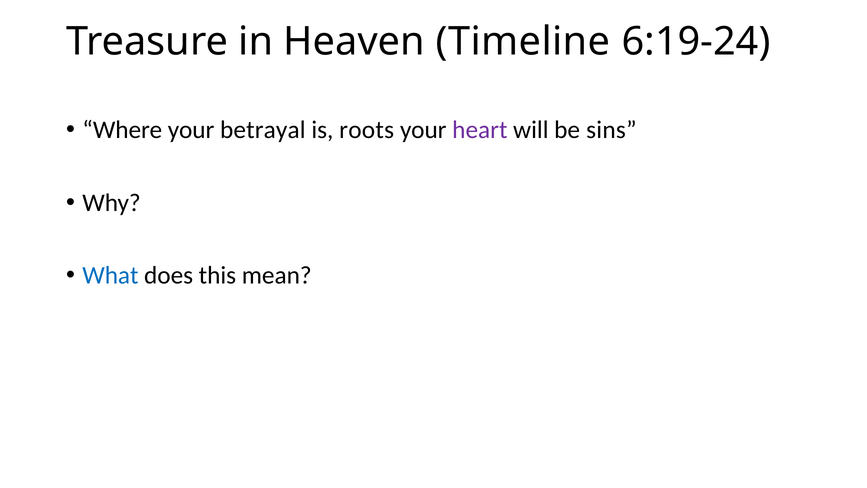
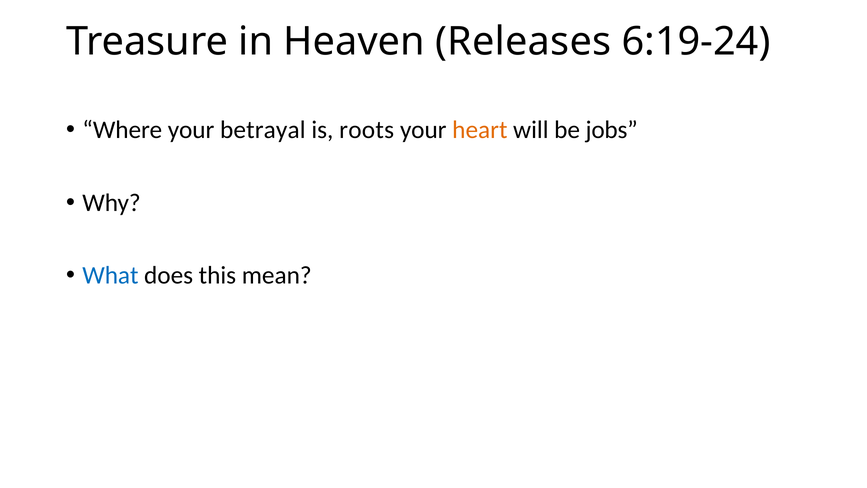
Timeline: Timeline -> Releases
heart colour: purple -> orange
sins: sins -> jobs
